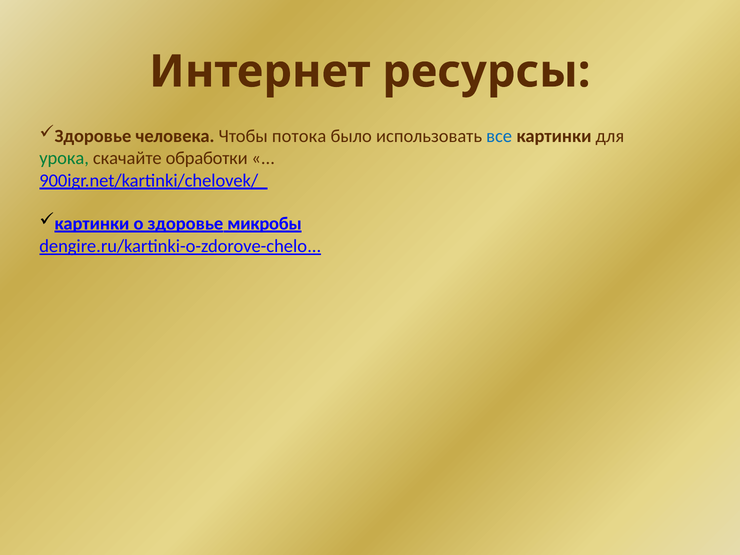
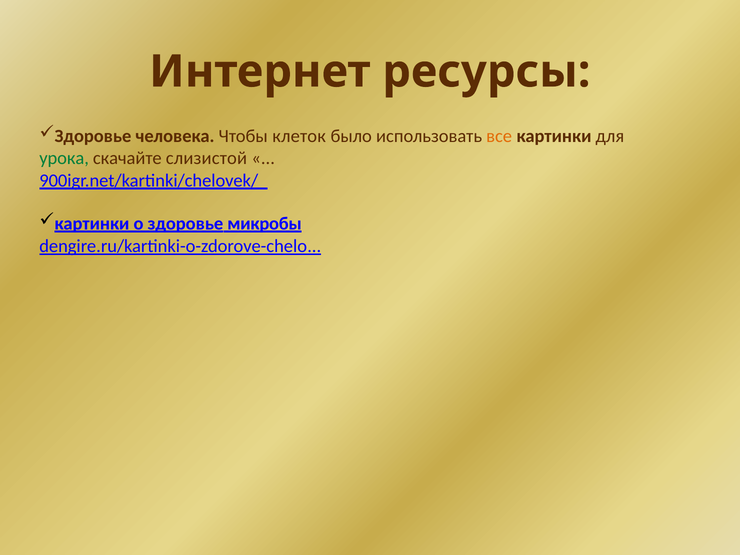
потока: потока -> клеток
все colour: blue -> orange
обработки: обработки -> слизистой
